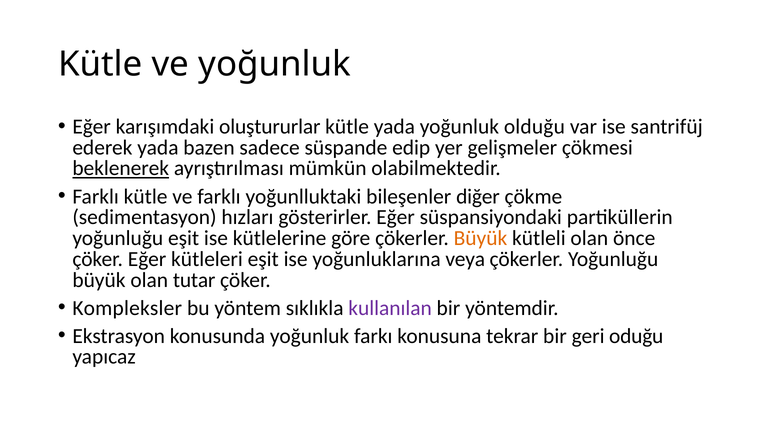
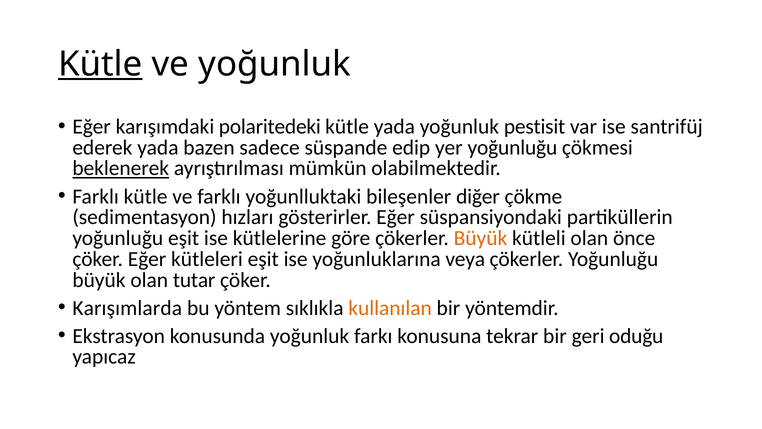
Kütle at (100, 64) underline: none -> present
oluştururlar: oluştururlar -> polaritedeki
olduğu: olduğu -> pestisit
yer gelişmeler: gelişmeler -> yoğunluğu
Kompleksler: Kompleksler -> Karışımlarda
kullanılan colour: purple -> orange
